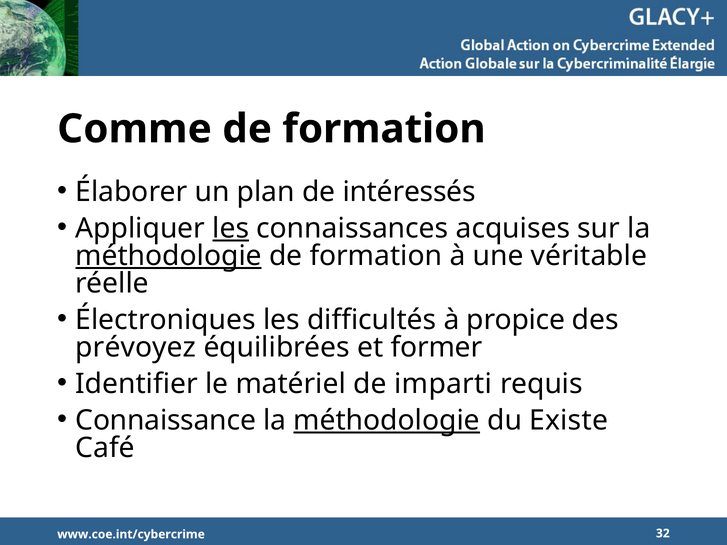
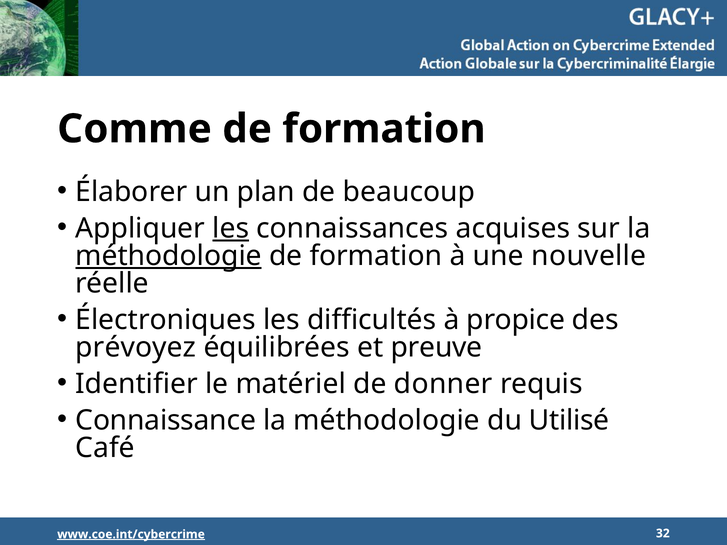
intéressés: intéressés -> beaucoup
véritable: véritable -> nouvelle
former: former -> preuve
imparti: imparti -> donner
méthodologie at (387, 421) underline: present -> none
Existe: Existe -> Utilisé
www.coe.int/cybercrime underline: none -> present
